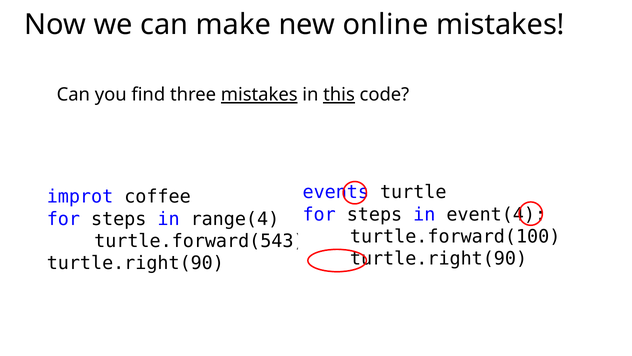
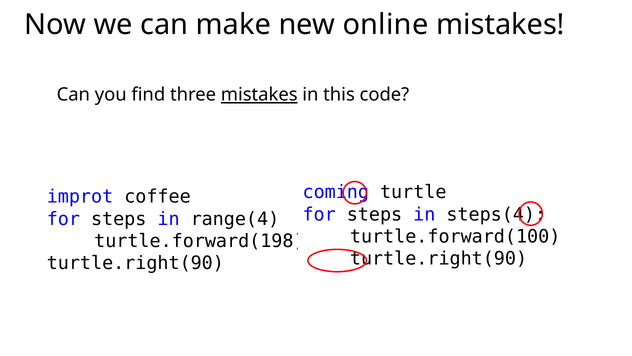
this underline: present -> none
events: events -> coming
event(4: event(4 -> steps(4
turtle.forward(543: turtle.forward(543 -> turtle.forward(198
